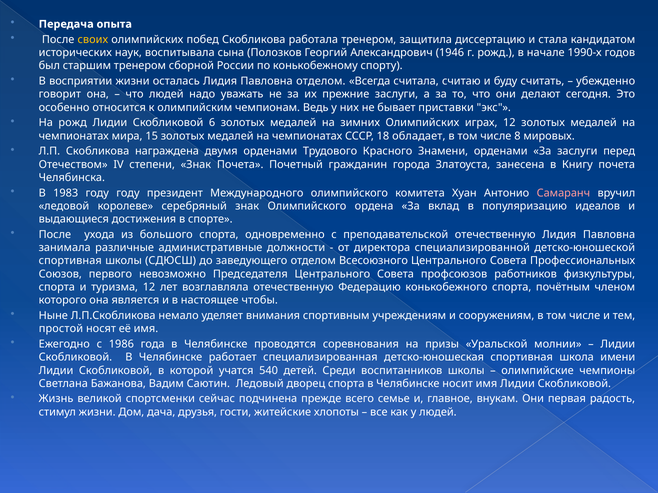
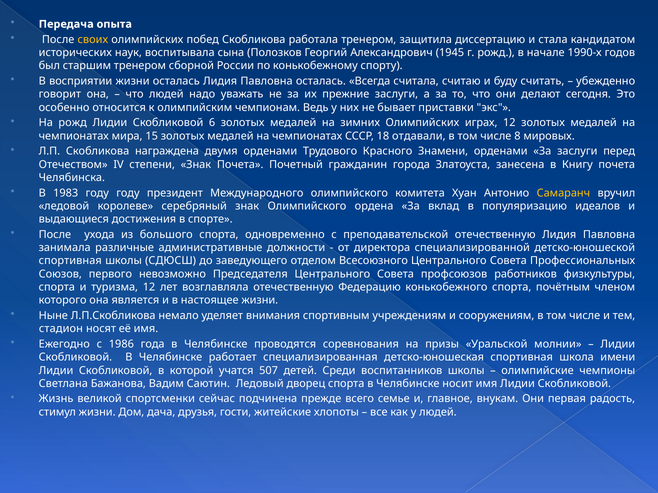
1946: 1946 -> 1945
Павловна отделом: отделом -> осталась
обладает: обладает -> отдавали
Самаранч colour: pink -> yellow
настоящее чтобы: чтобы -> жизни
простой: простой -> стадион
540: 540 -> 507
